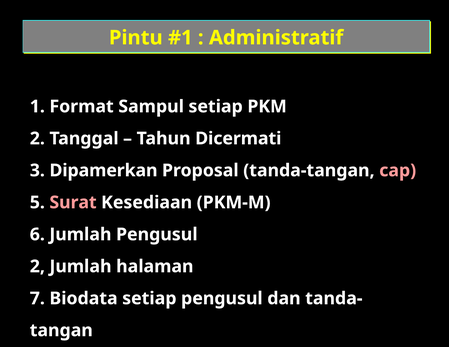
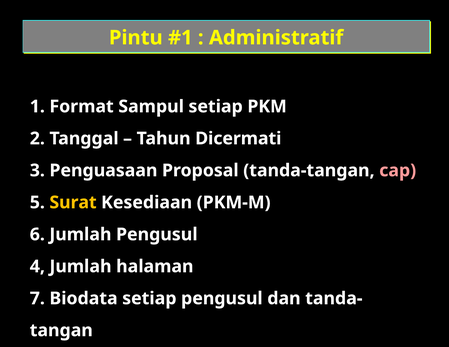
Dipamerkan: Dipamerkan -> Penguasaan
Surat colour: pink -> yellow
2 at (37, 266): 2 -> 4
